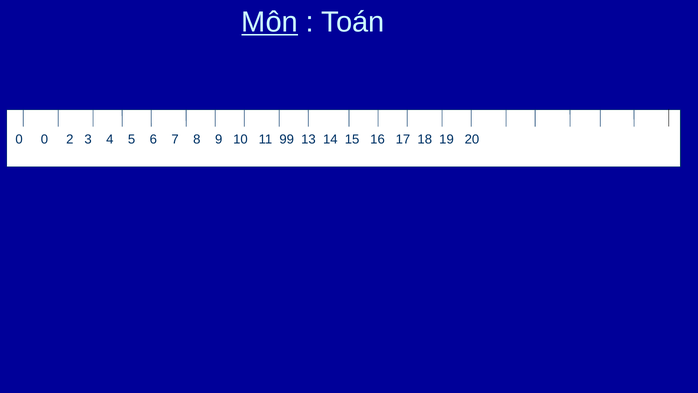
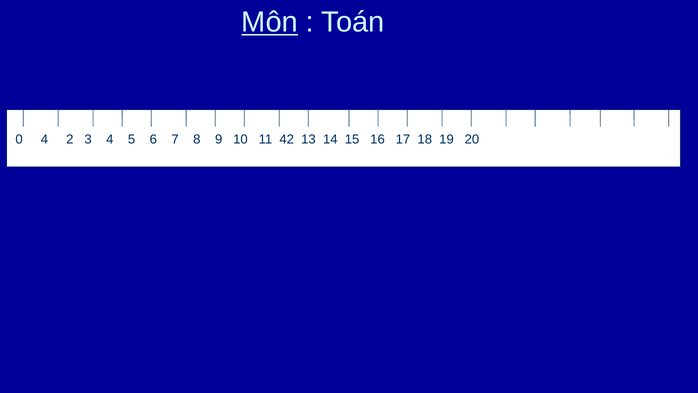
0 0: 0 -> 4
99: 99 -> 42
